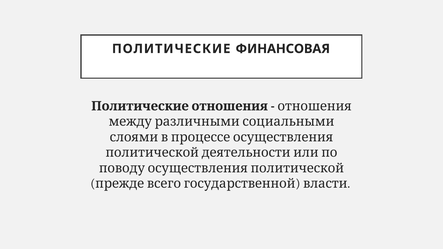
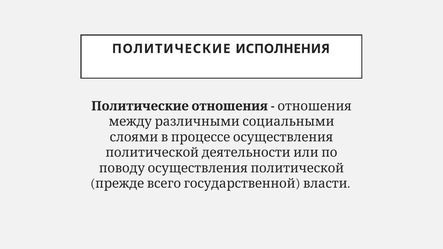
ФИНАНСОВАЯ: ФИНАНСОВАЯ -> ИСПОЛНЕНИЯ
